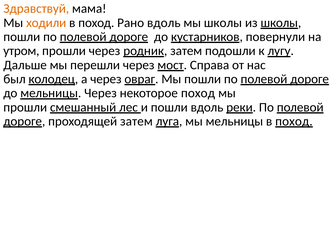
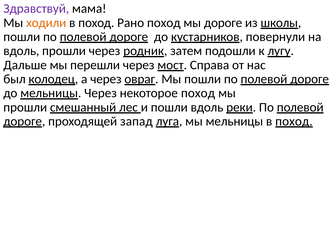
Здравствуй colour: orange -> purple
Рано вдоль: вдоль -> поход
мы школы: школы -> дороге
утром at (21, 51): утром -> вдоль
проходящей затем: затем -> запад
